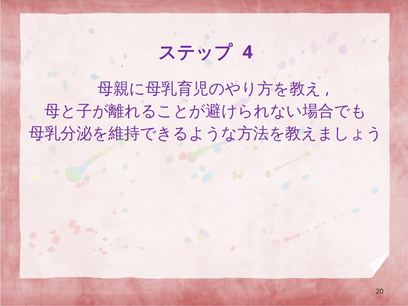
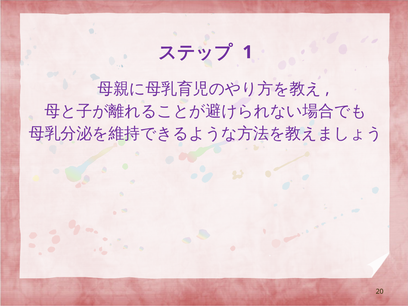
4: 4 -> 1
